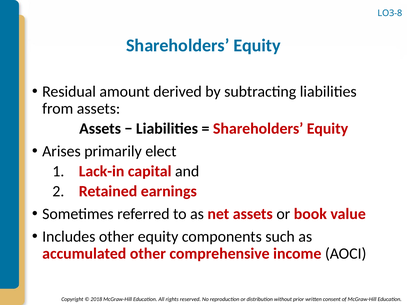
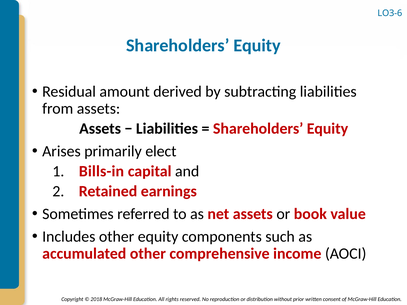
LO3-8: LO3-8 -> LO3-6
Lack-in: Lack-in -> Bills-in
